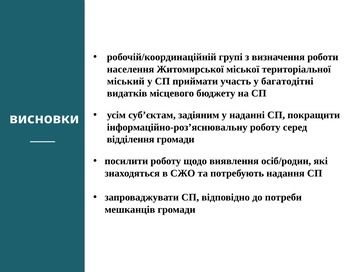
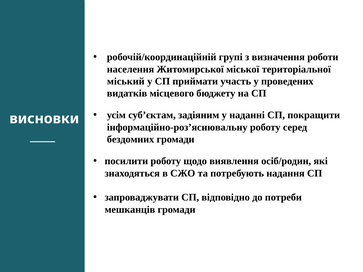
багатодітні: багатодітні -> проведених
відділення: відділення -> бездомних
